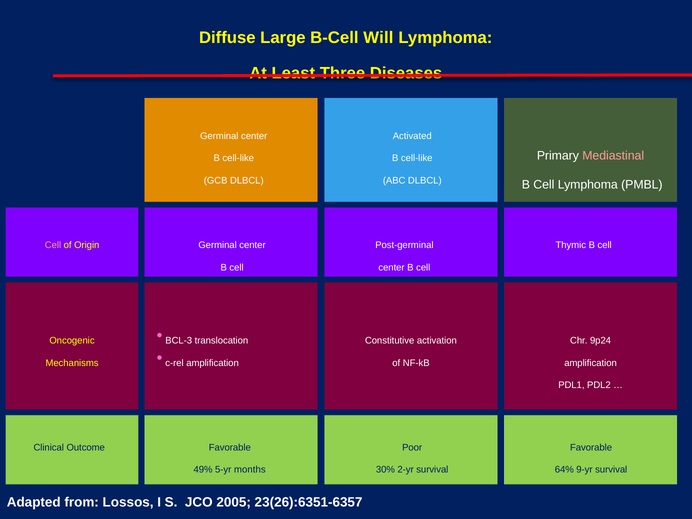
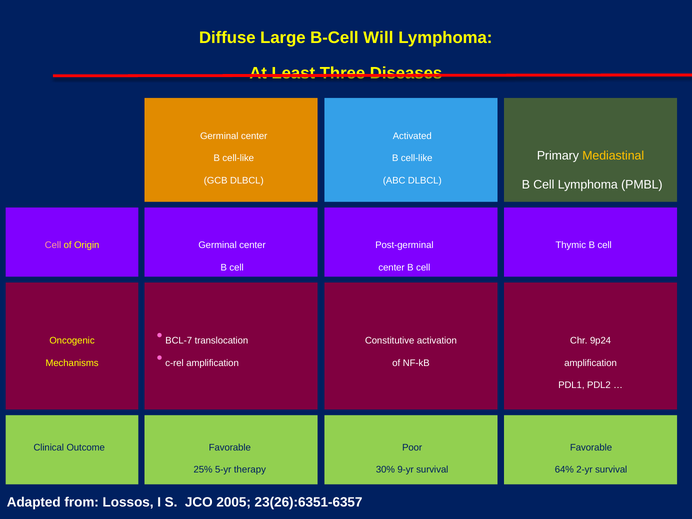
Mediastinal colour: pink -> yellow
BCL-3: BCL-3 -> BCL-7
49%: 49% -> 25%
months: months -> therapy
2-yr: 2-yr -> 9-yr
9-yr: 9-yr -> 2-yr
